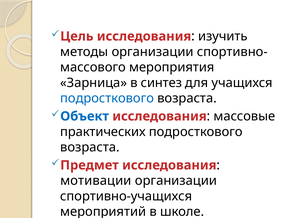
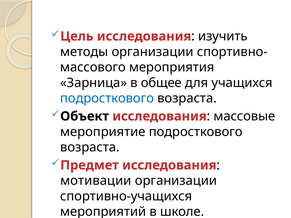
синтез: синтез -> общее
Объект colour: blue -> black
практических: практических -> мероприятие
